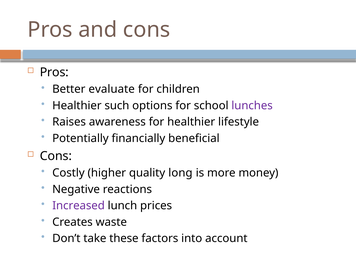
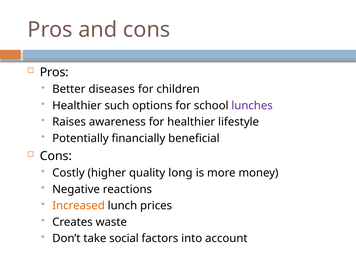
evaluate: evaluate -> diseases
Increased colour: purple -> orange
these: these -> social
